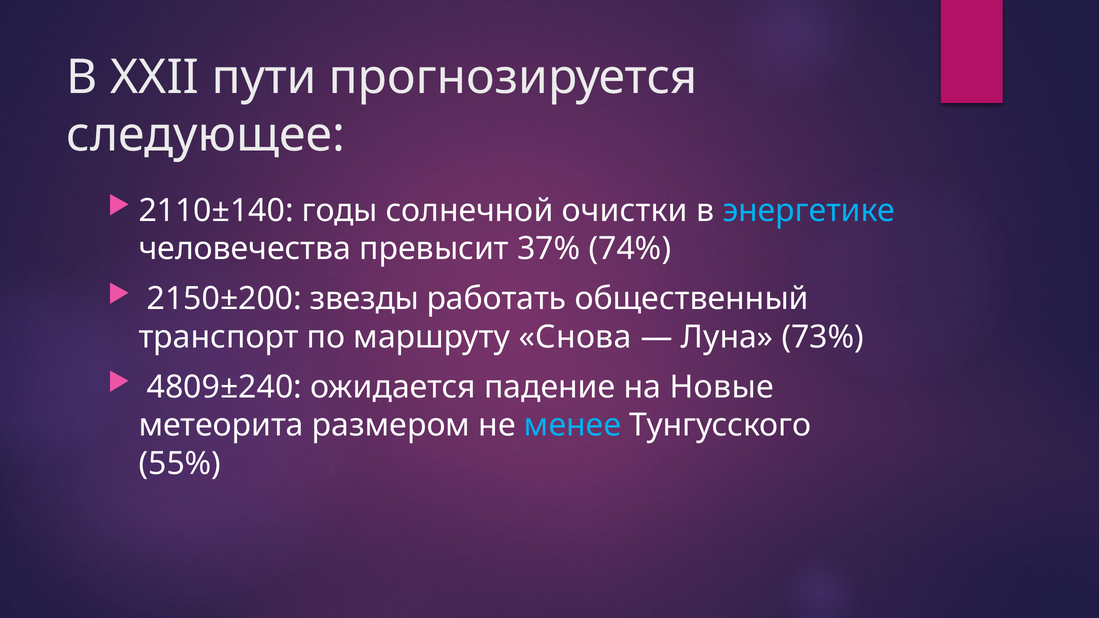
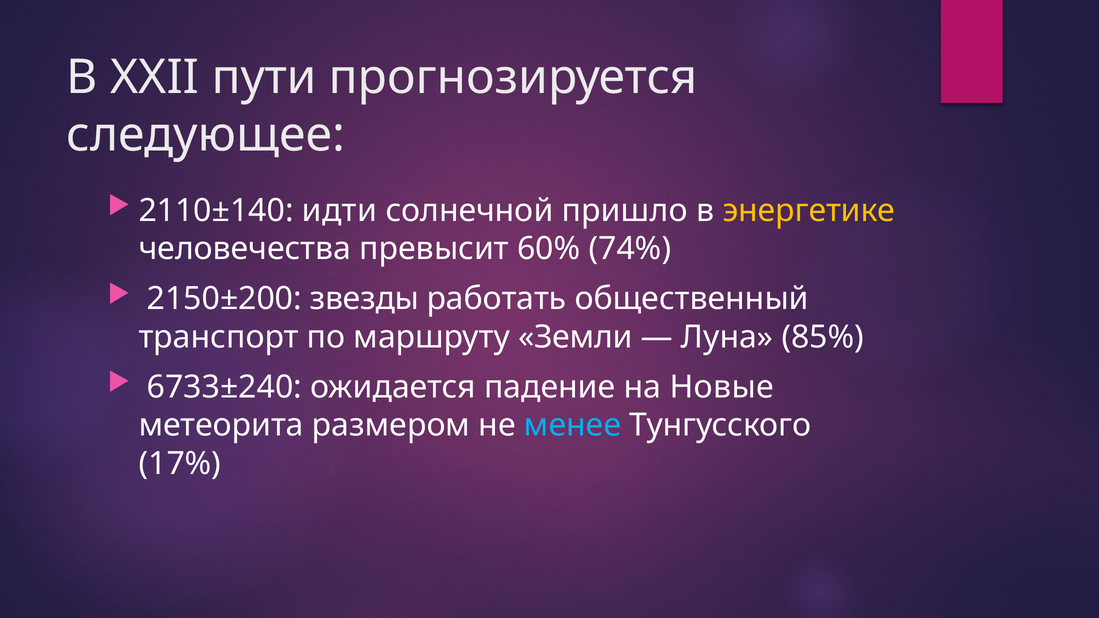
годы: годы -> идти
очистки: очистки -> пришло
энергетике colour: light blue -> yellow
37%: 37% -> 60%
Снова: Снова -> Земли
73%: 73% -> 85%
4809±240: 4809±240 -> 6733±240
55%: 55% -> 17%
